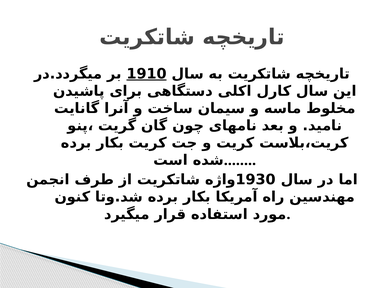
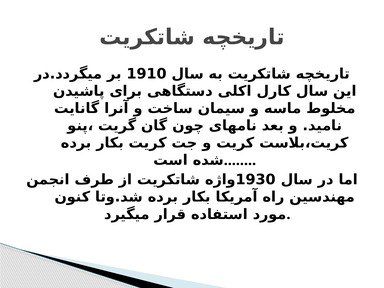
1910 underline: present -> none
